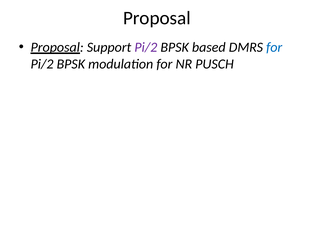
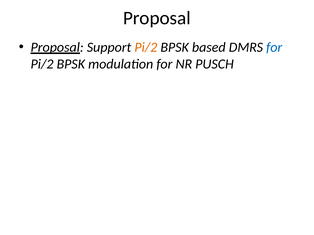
Pi/2 at (146, 47) colour: purple -> orange
